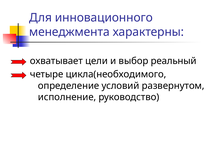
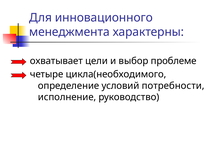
реальный: реальный -> проблеме
развернутом: развернутом -> потребности
